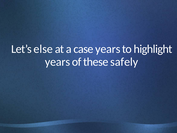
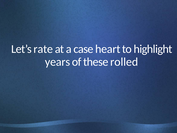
else: else -> rate
case years: years -> heart
safely: safely -> rolled
